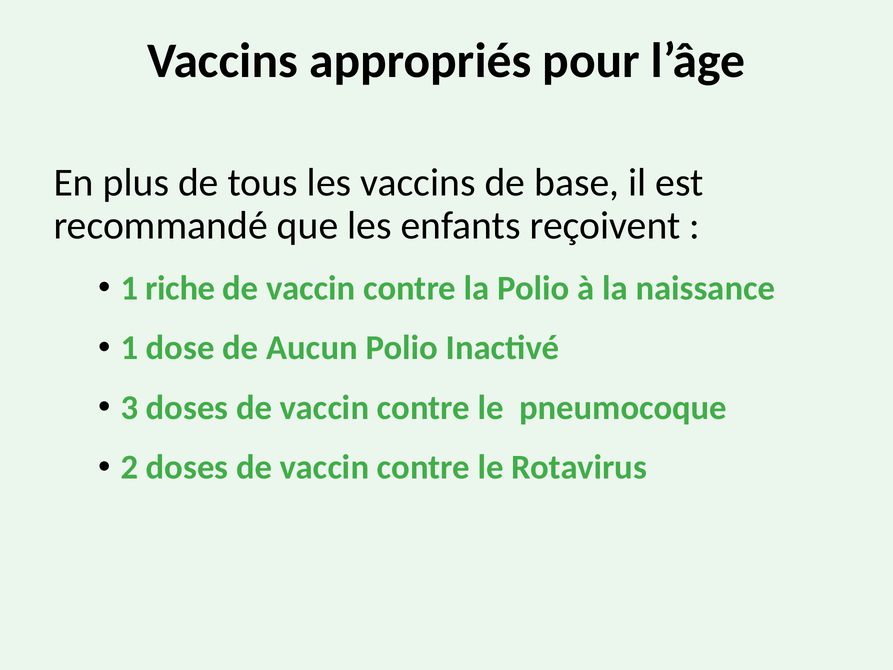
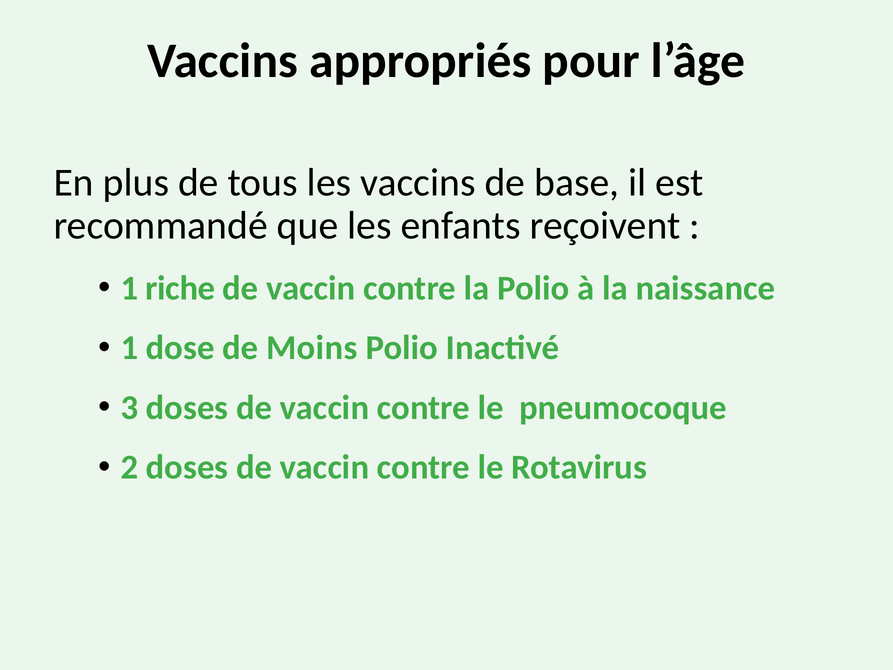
Aucun: Aucun -> Moins
